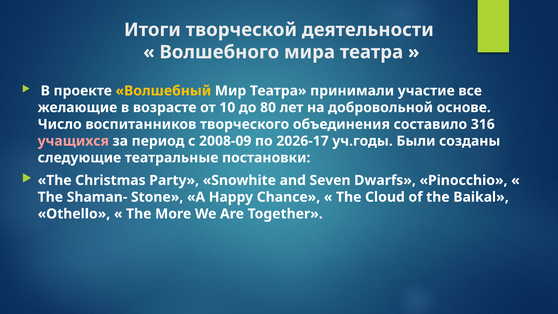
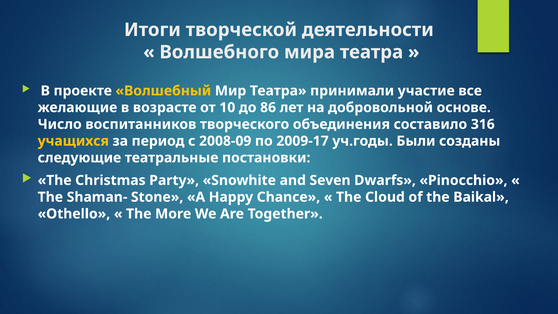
80: 80 -> 86
учащихся colour: pink -> yellow
2026-17: 2026-17 -> 2009-17
